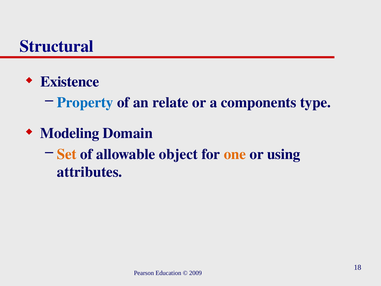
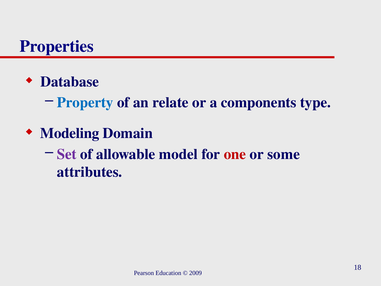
Structural: Structural -> Properties
Existence: Existence -> Database
Set colour: orange -> purple
object: object -> model
one colour: orange -> red
using: using -> some
